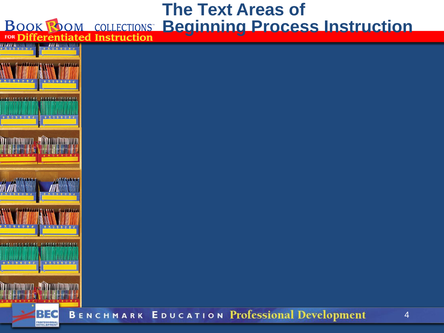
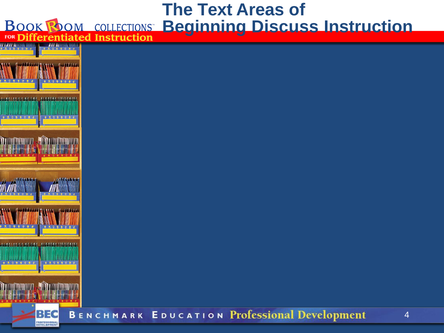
Process: Process -> Discuss
